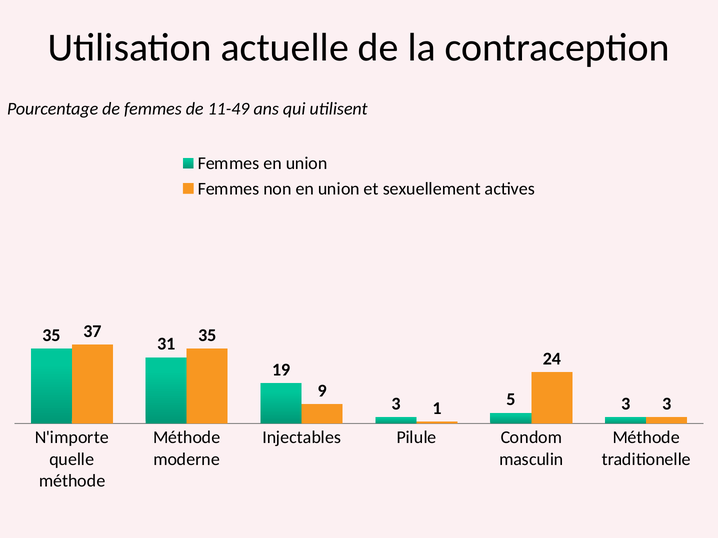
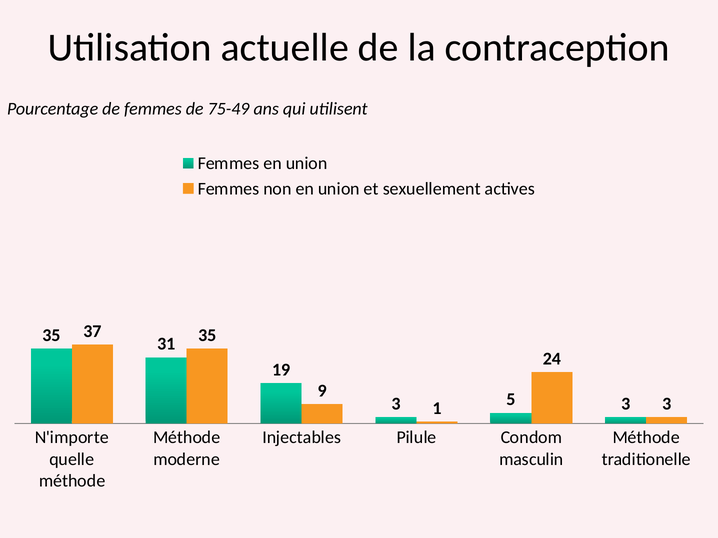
11-49: 11-49 -> 75-49
